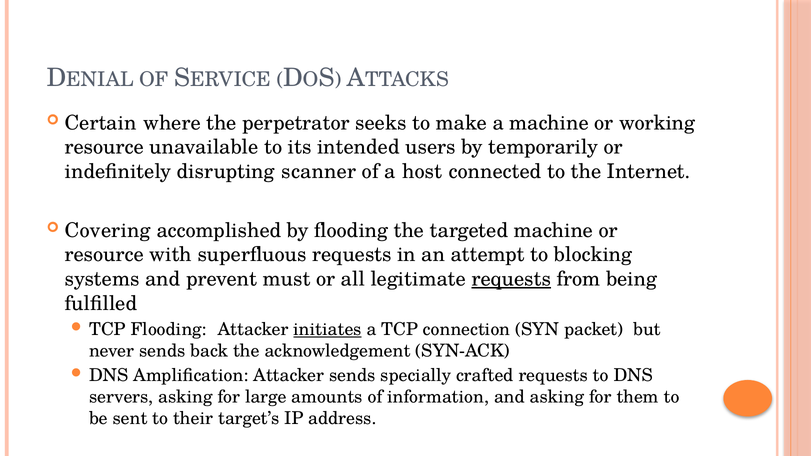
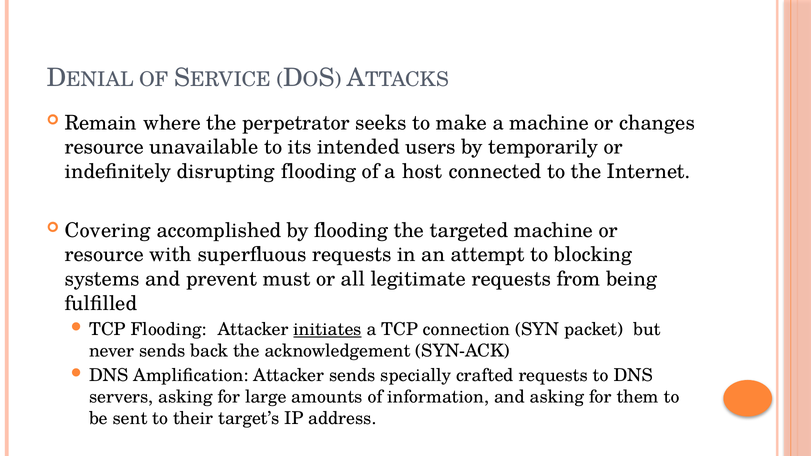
Certain: Certain -> Remain
working: working -> changes
disrupting scanner: scanner -> flooding
requests at (511, 279) underline: present -> none
